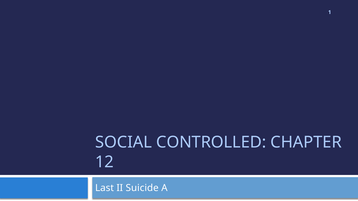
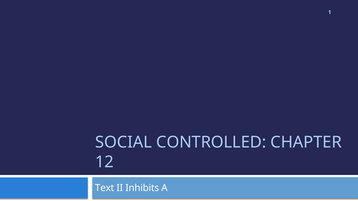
Last: Last -> Text
Suicide: Suicide -> Inhibits
